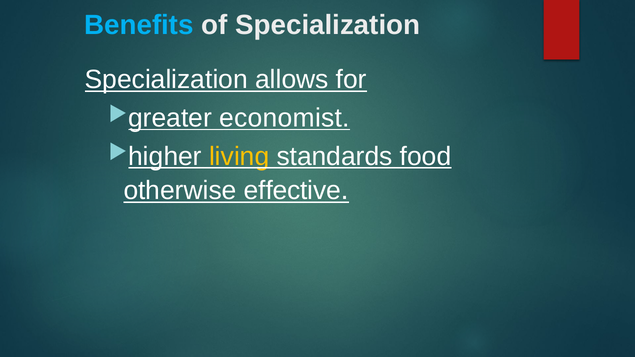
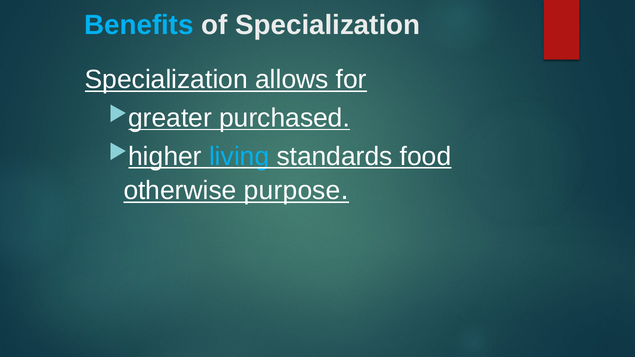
economist: economist -> purchased
living colour: yellow -> light blue
effective: effective -> purpose
